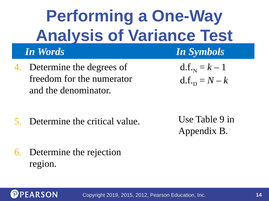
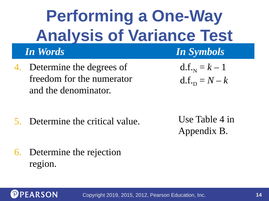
Table 9: 9 -> 4
